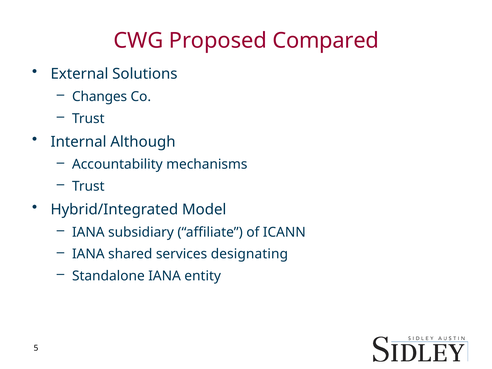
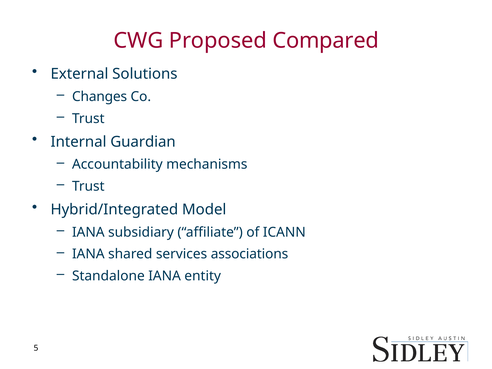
Although: Although -> Guardian
designating: designating -> associations
